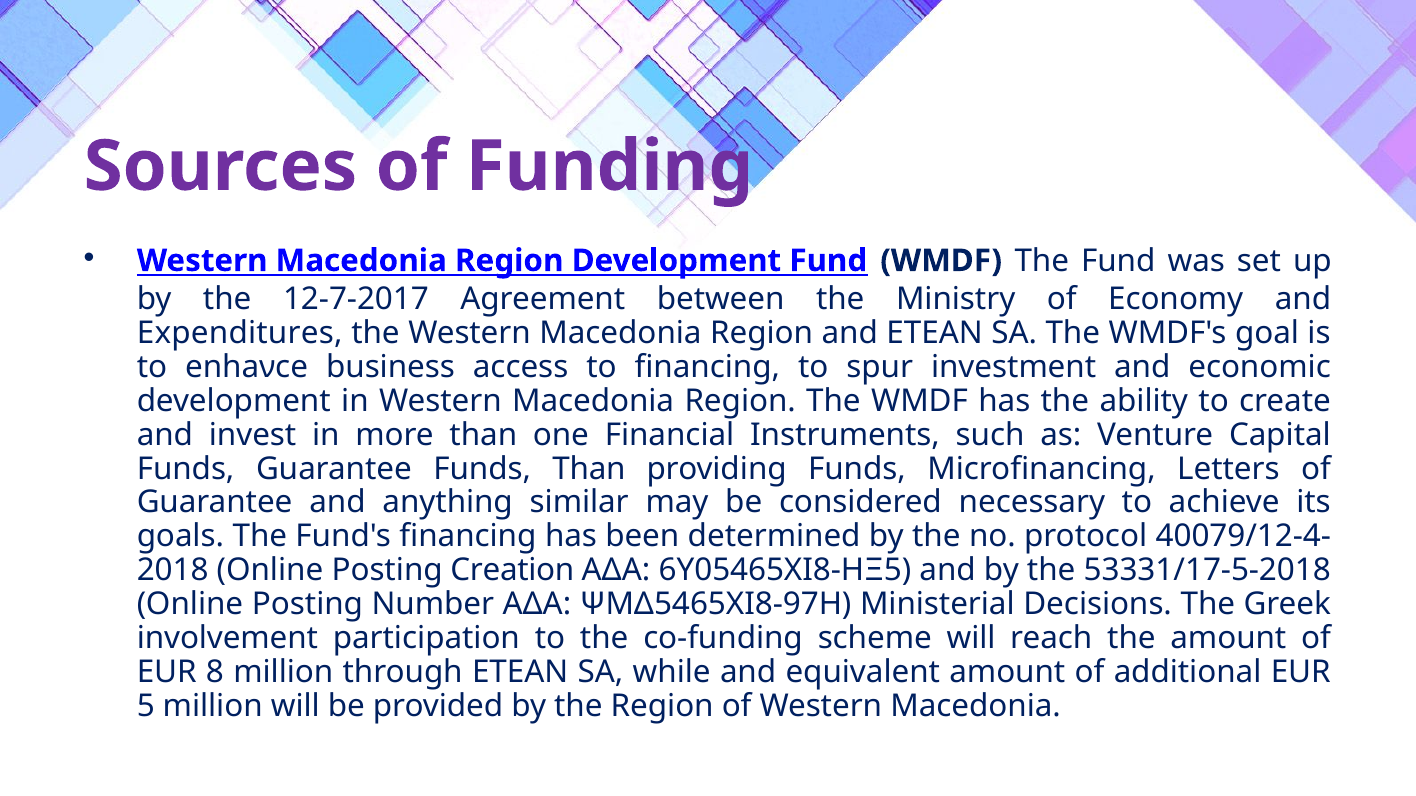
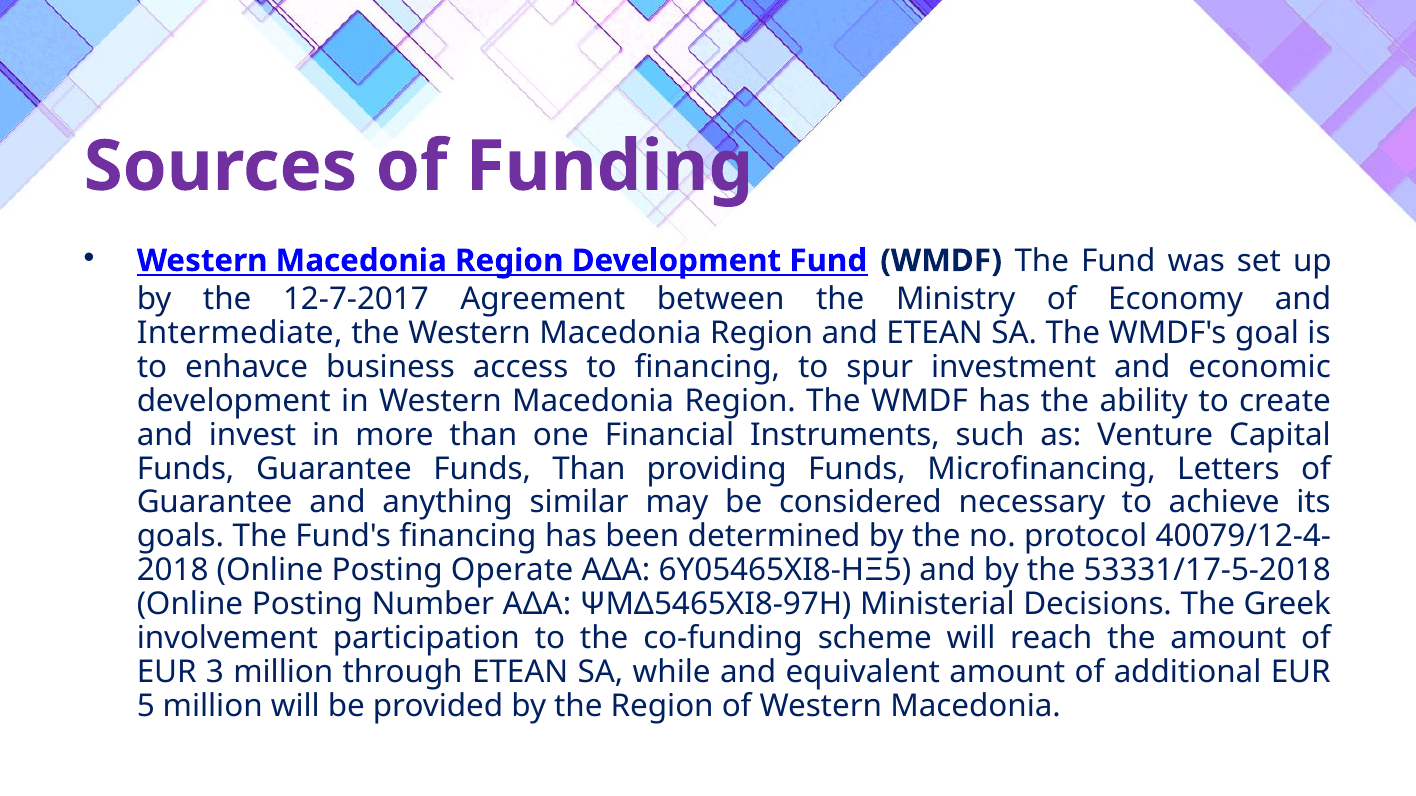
Expenditures: Expenditures -> Intermediate
Creation: Creation -> Operate
8: 8 -> 3
